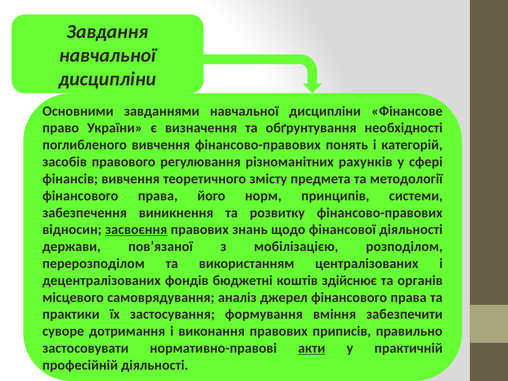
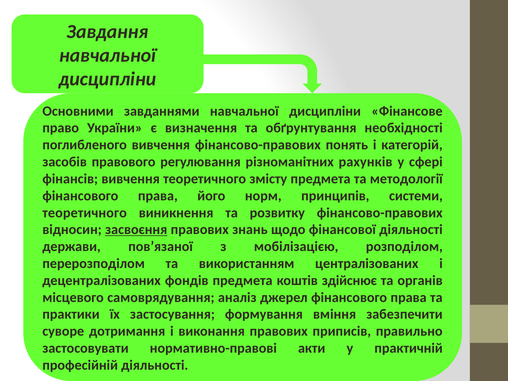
забезпечення at (85, 213): забезпечення -> теоретичного
фондiв бюджетні: бюджетні -> предмета
акти underline: present -> none
